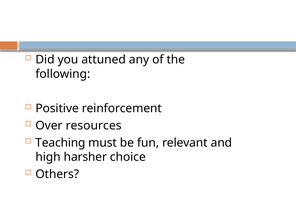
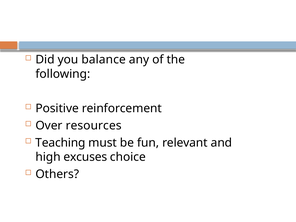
attuned: attuned -> balance
harsher: harsher -> excuses
